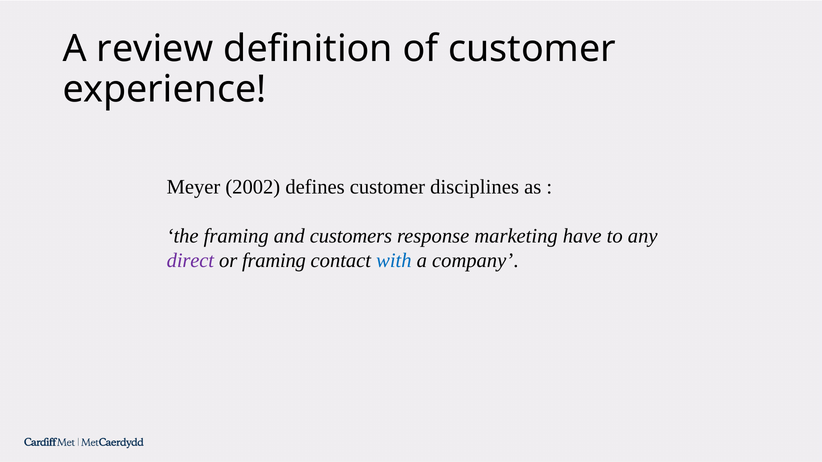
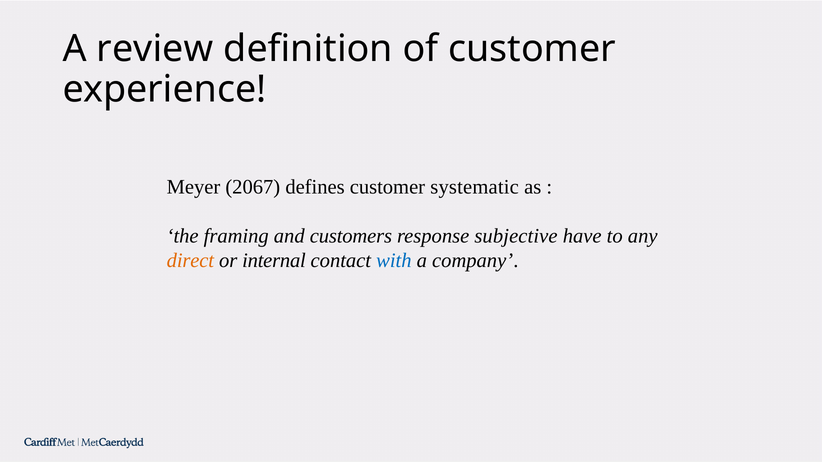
2002: 2002 -> 2067
disciplines: disciplines -> systematic
marketing: marketing -> subjective
direct colour: purple -> orange
or framing: framing -> internal
